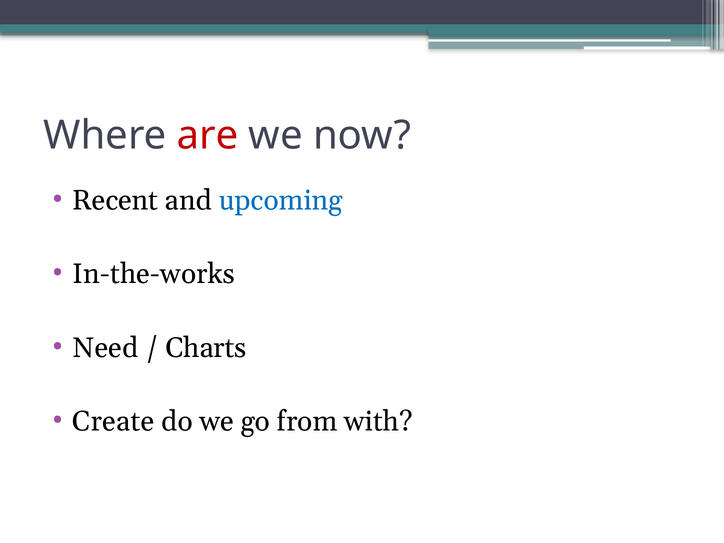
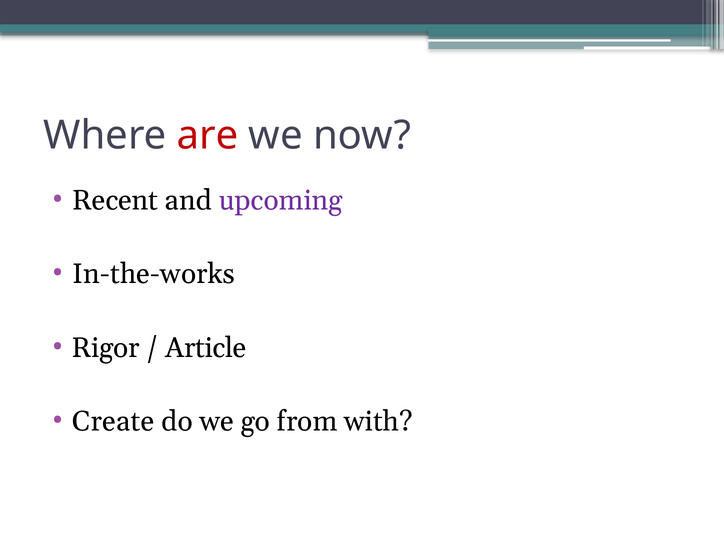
upcoming colour: blue -> purple
Need: Need -> Rigor
Charts: Charts -> Article
